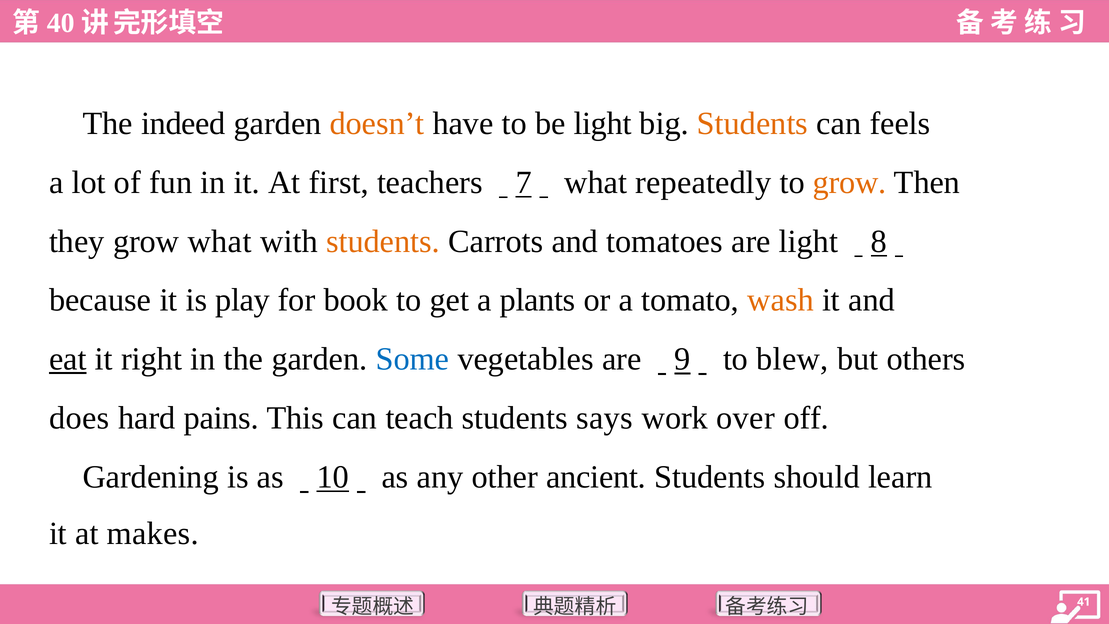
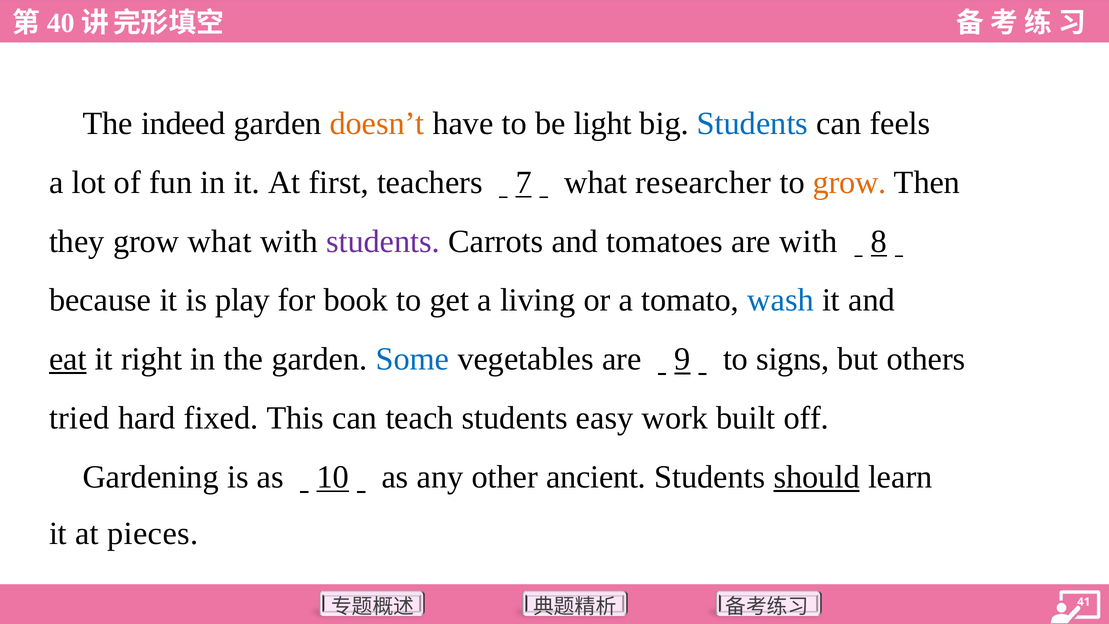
Students at (753, 123) colour: orange -> blue
repeatedly: repeatedly -> researcher
students at (383, 241) colour: orange -> purple
are light: light -> with
plants: plants -> living
wash colour: orange -> blue
blew: blew -> signs
does: does -> tried
pains: pains -> fixed
says: says -> easy
over: over -> built
should underline: none -> present
makes: makes -> pieces
